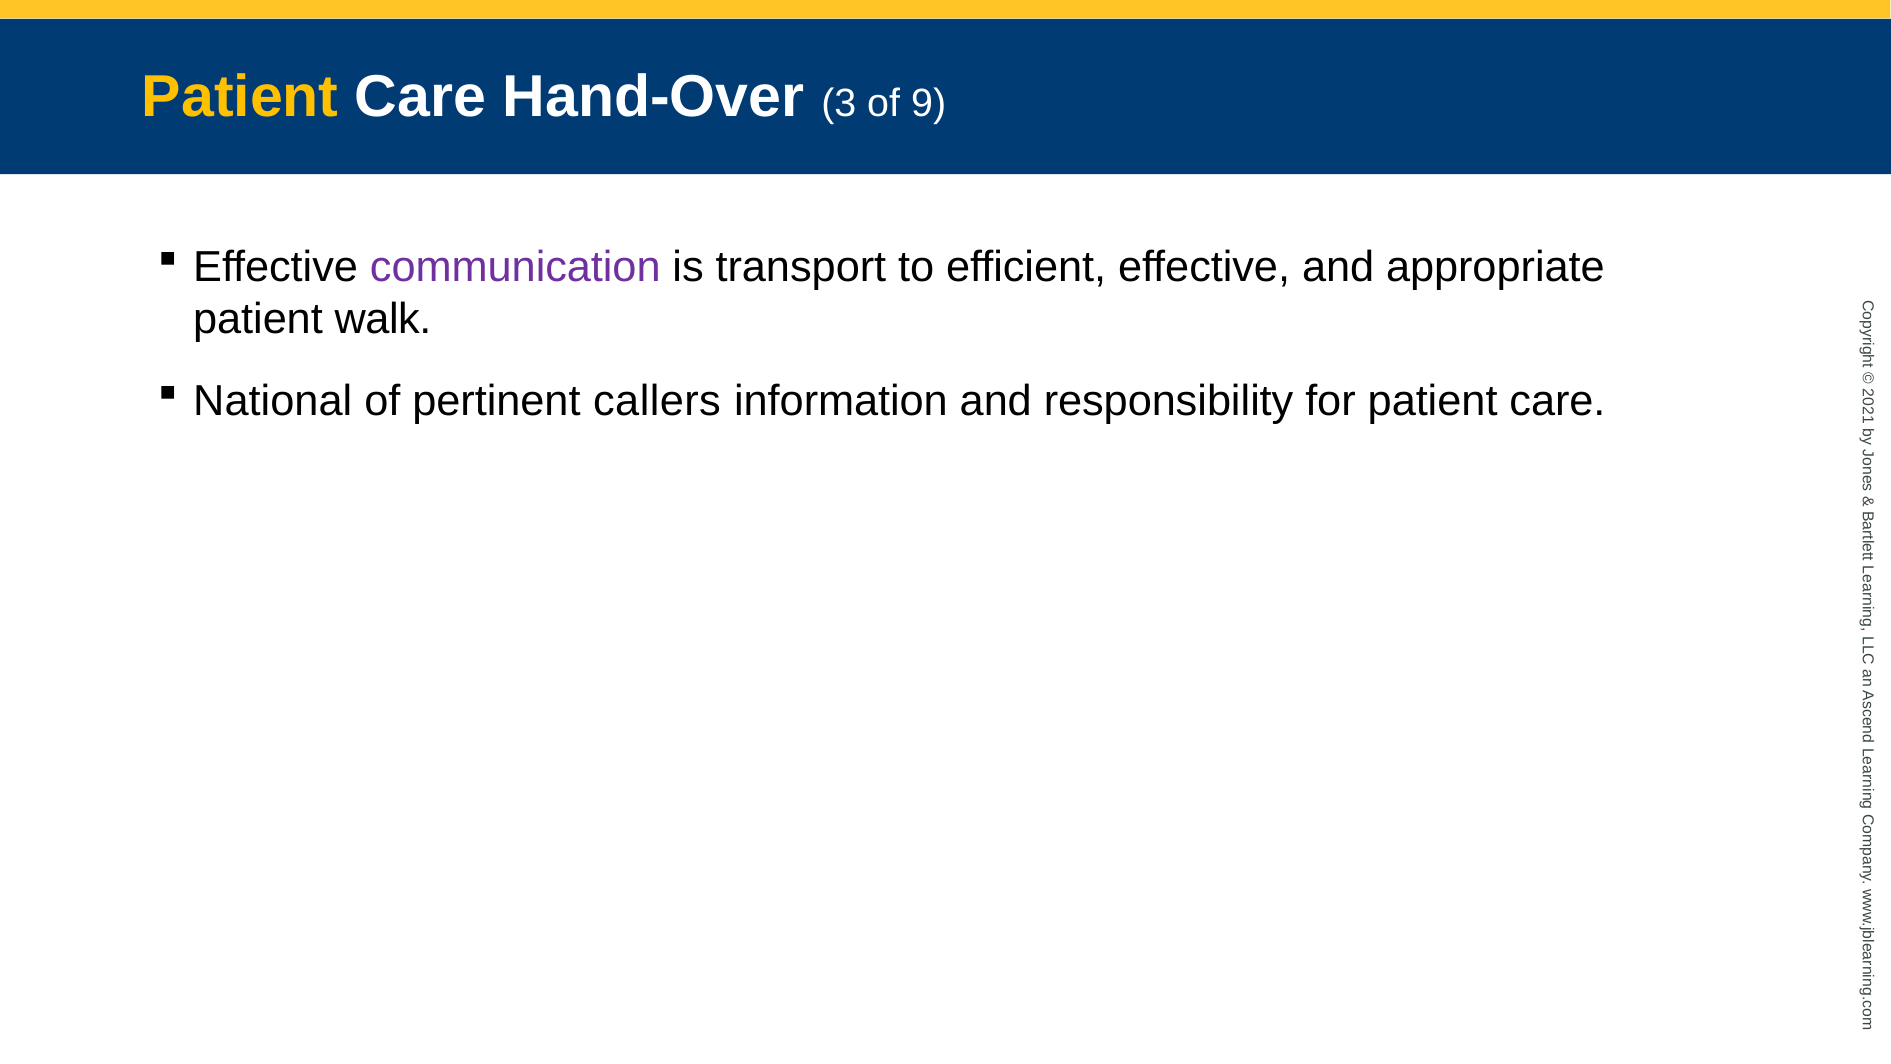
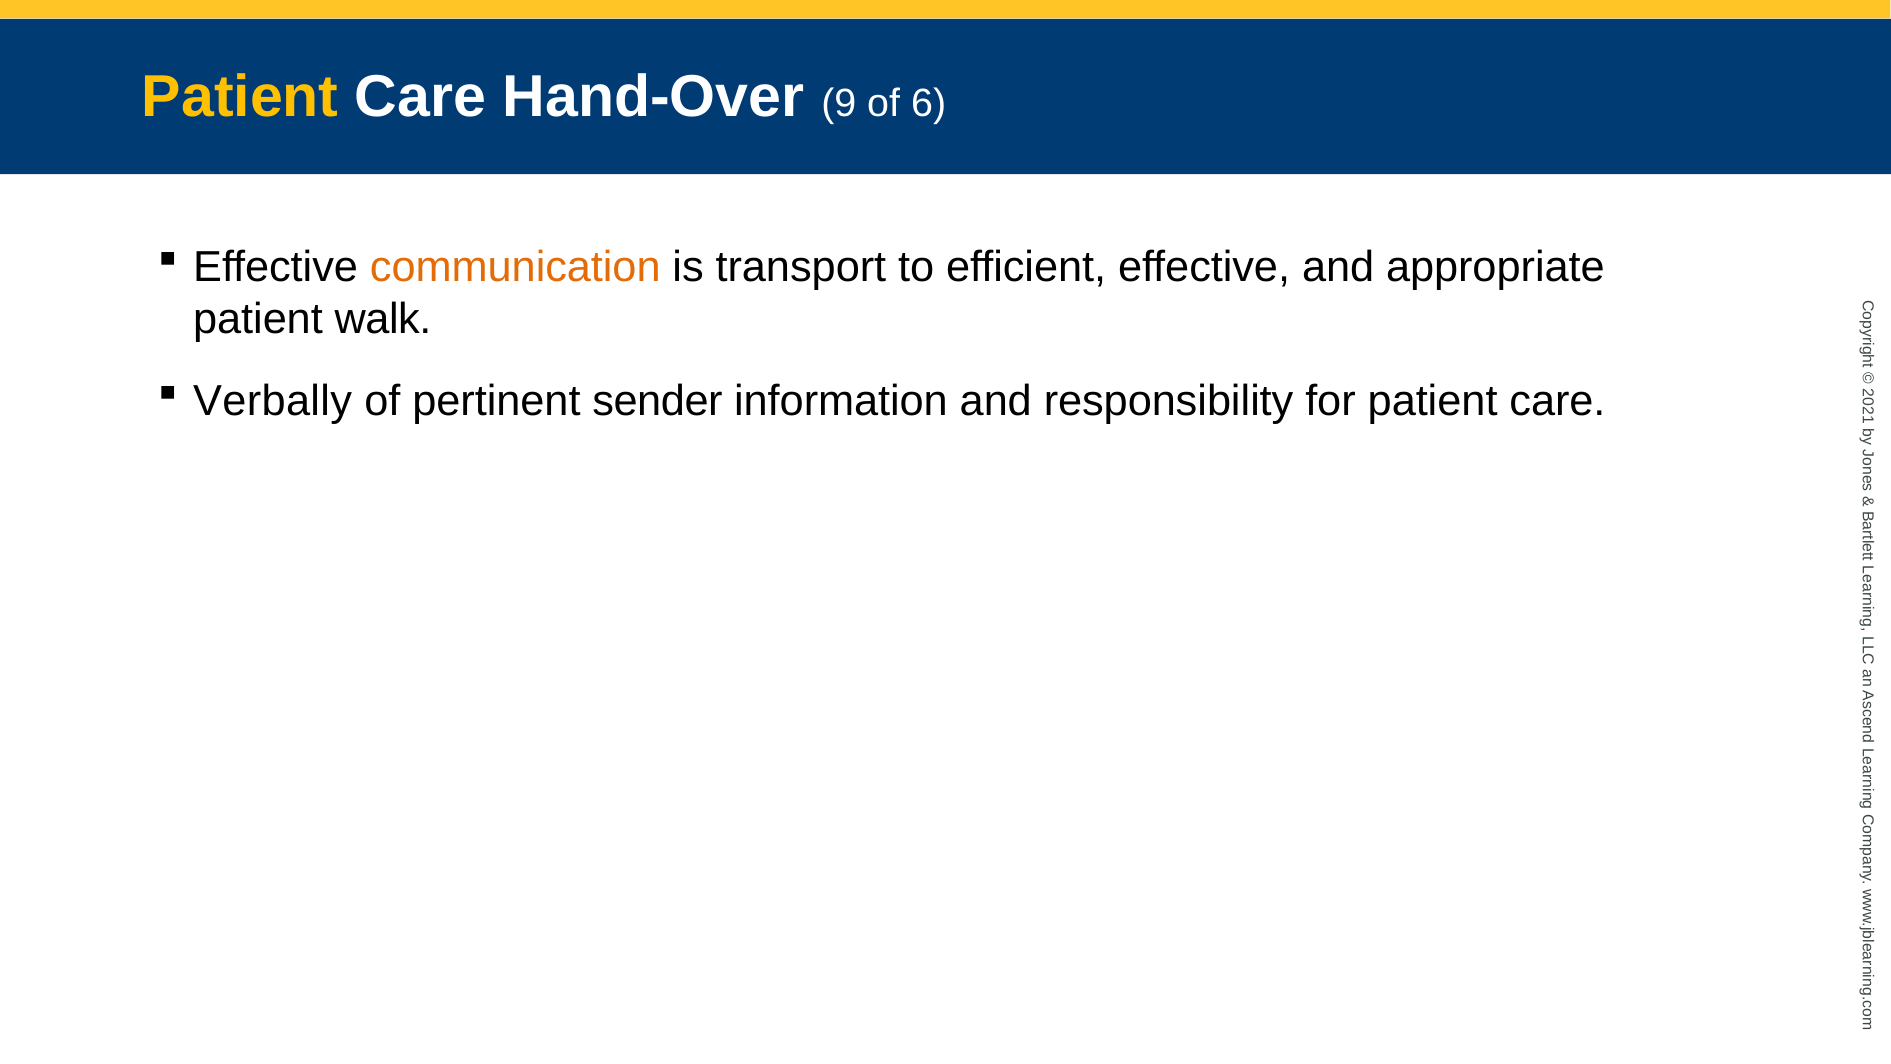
3: 3 -> 9
9: 9 -> 6
communication colour: purple -> orange
National: National -> Verbally
callers: callers -> sender
